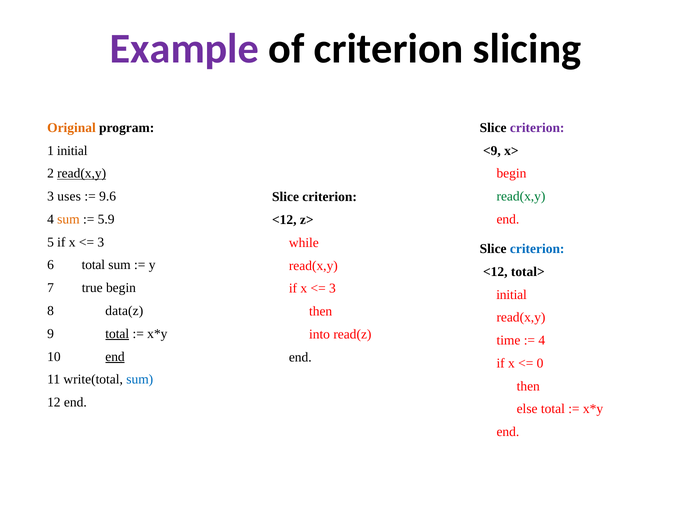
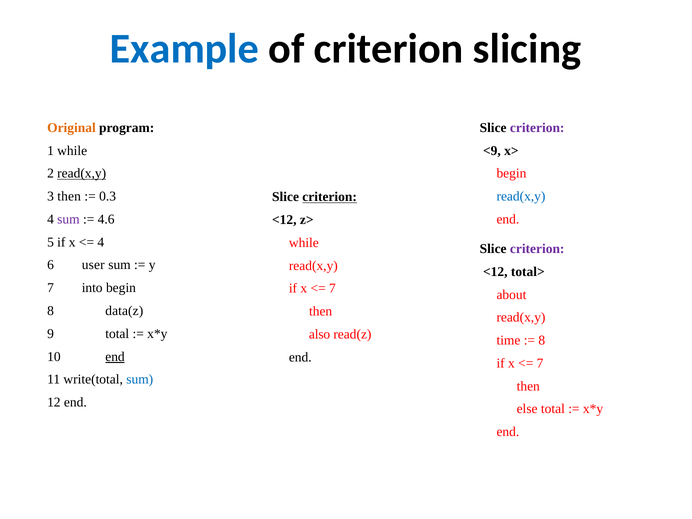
Example colour: purple -> blue
1 initial: initial -> while
3 uses: uses -> then
9.6: 9.6 -> 0.3
read(x,y at (521, 196) colour: green -> blue
criterion at (330, 197) underline: none -> present
sum at (68, 219) colour: orange -> purple
5.9: 5.9 -> 4.6
3 at (101, 242): 3 -> 4
criterion at (537, 249) colour: blue -> purple
total at (93, 265): total -> user
true: true -> into
3 at (332, 288): 3 -> 7
initial at (512, 295): initial -> about
total at (117, 334) underline: present -> none
into: into -> also
4 at (542, 340): 4 -> 8
0 at (540, 363): 0 -> 7
